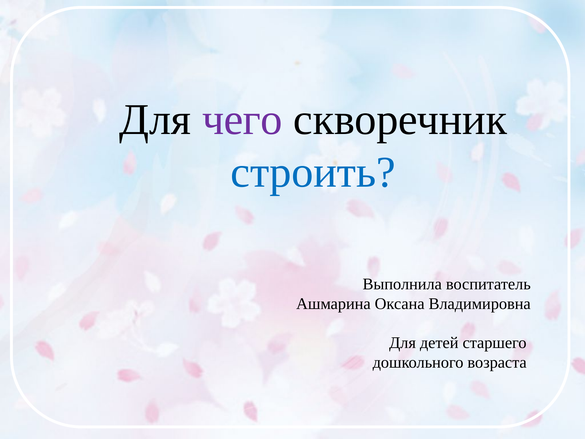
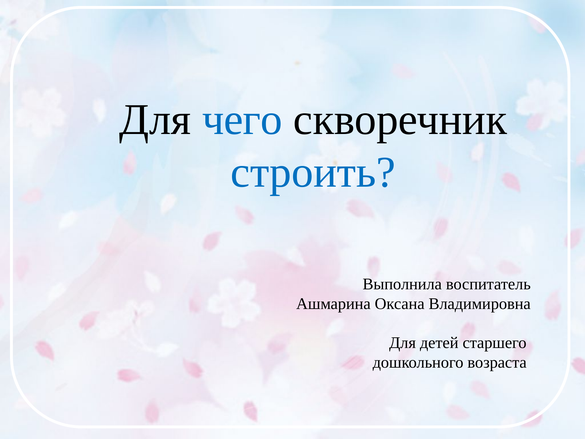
чего colour: purple -> blue
